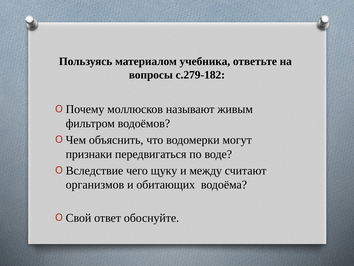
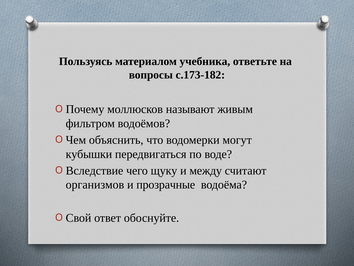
с.279-182: с.279-182 -> с.173-182
признаки: признаки -> кубышки
обитающих: обитающих -> прозрачные
